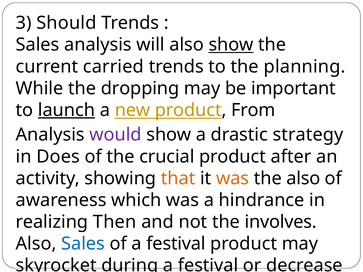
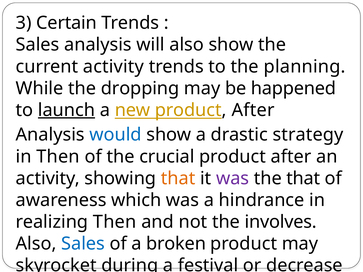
Should: Should -> Certain
show at (231, 45) underline: present -> none
current carried: carried -> activity
important: important -> happened
new product From: From -> After
would colour: purple -> blue
in Does: Does -> Then
was at (233, 178) colour: orange -> purple
the also: also -> that
of a festival: festival -> broken
